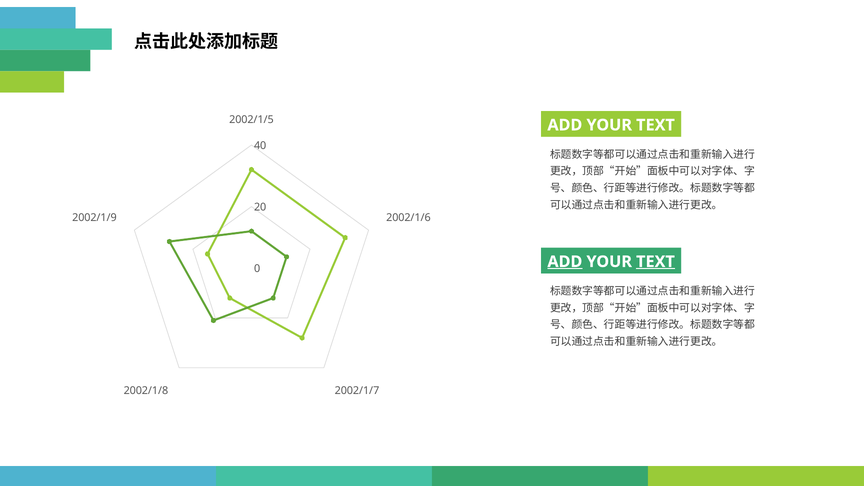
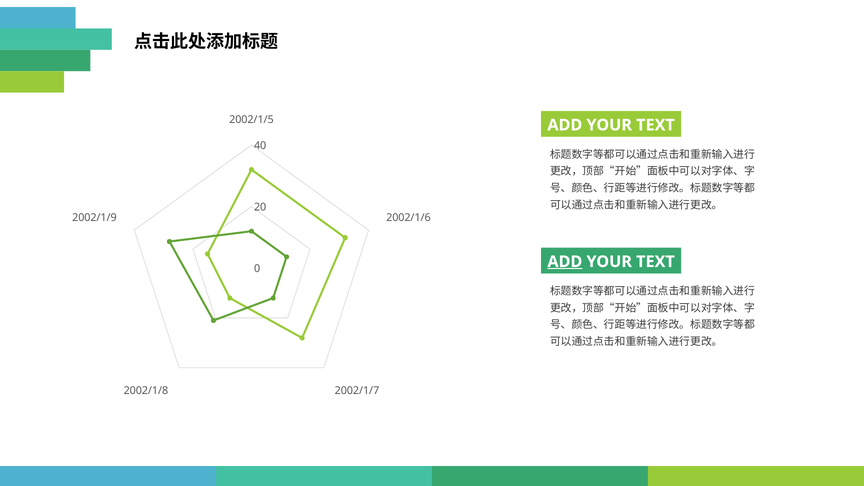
TEXT at (655, 262) underline: present -> none
